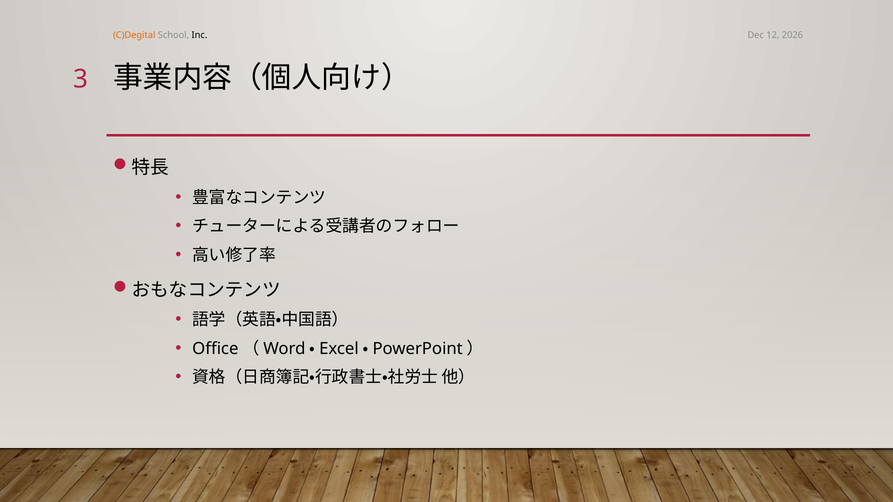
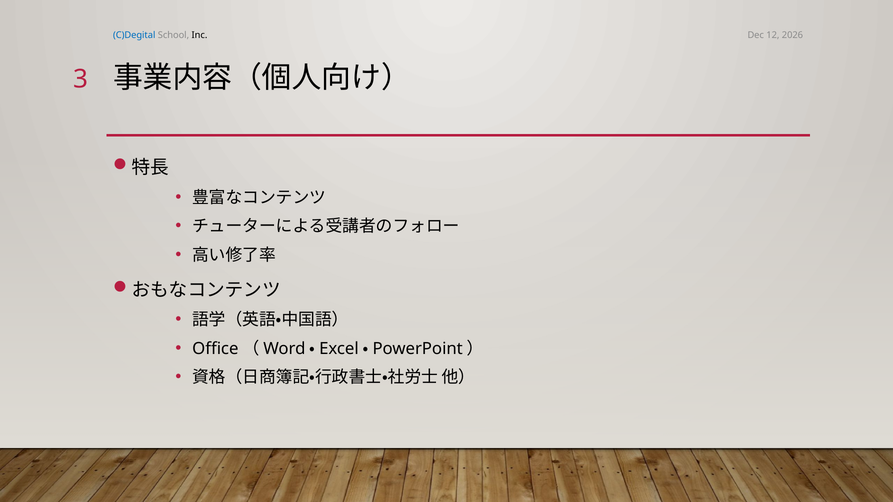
C)Degital colour: orange -> blue
